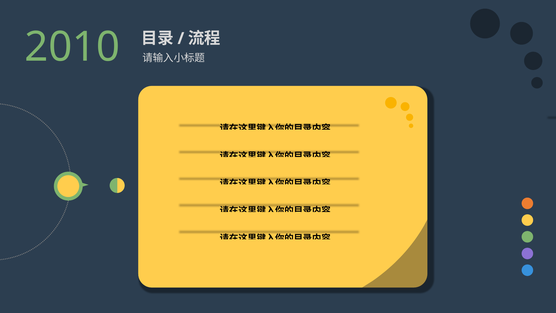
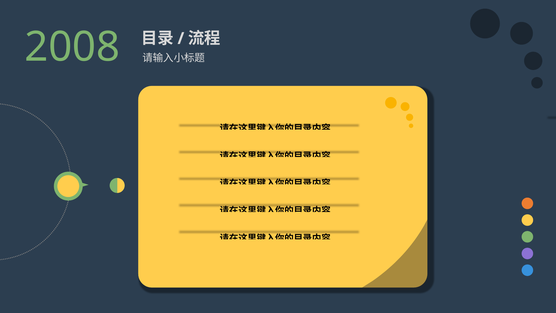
2010: 2010 -> 2008
